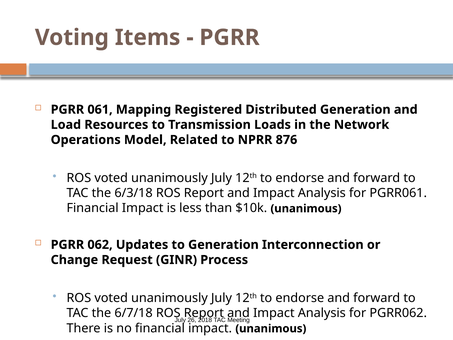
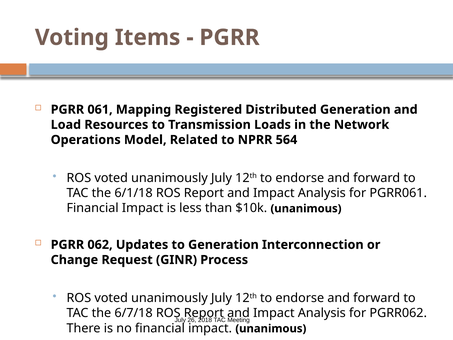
876: 876 -> 564
6/3/18: 6/3/18 -> 6/1/18
